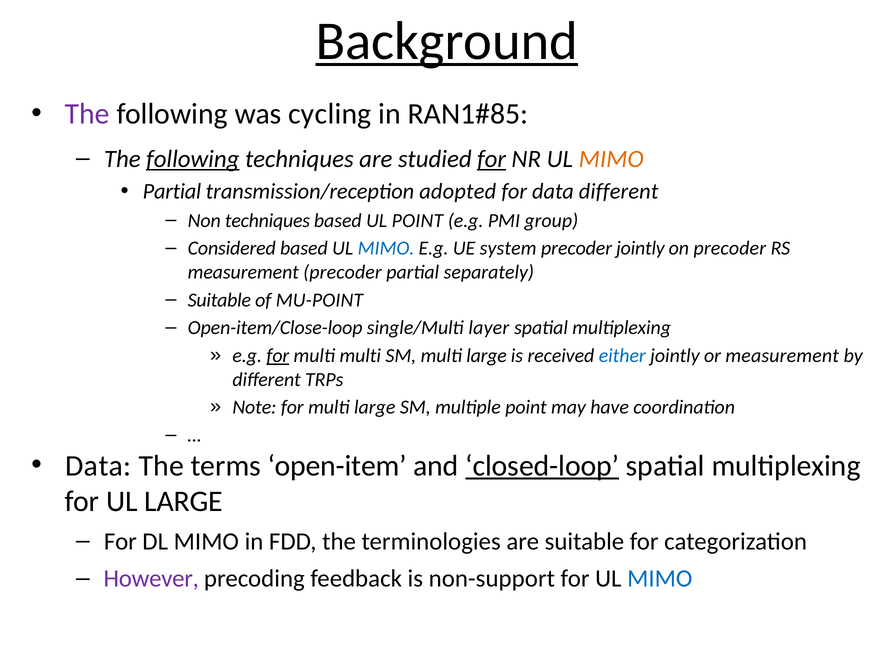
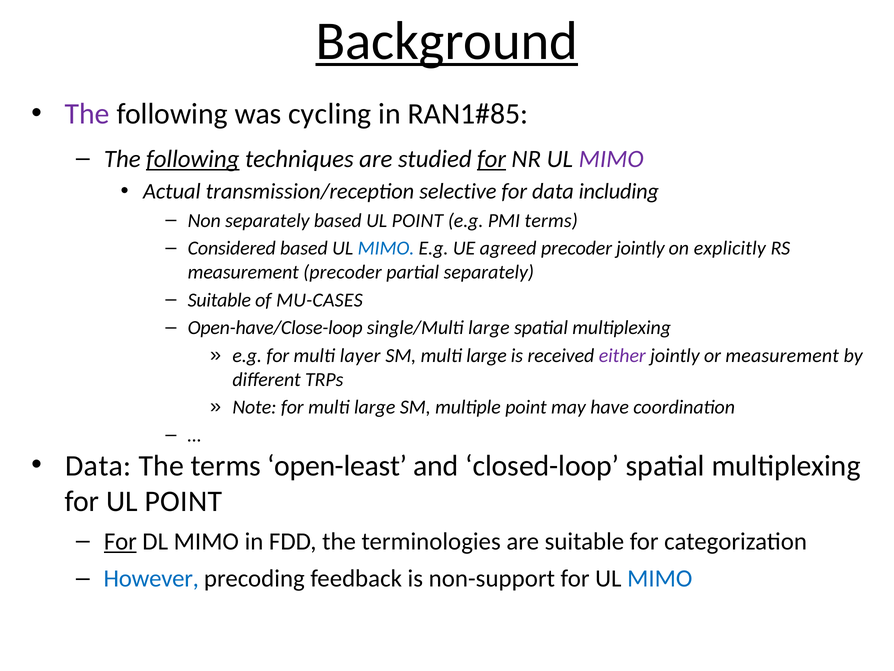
MIMO at (611, 159) colour: orange -> purple
Partial at (172, 191): Partial -> Actual
adopted: adopted -> selective
data different: different -> including
Non techniques: techniques -> separately
PMI group: group -> terms
system: system -> agreed
on precoder: precoder -> explicitly
MU-POINT: MU-POINT -> MU-CASES
Open-item/Close-loop: Open-item/Close-loop -> Open-have/Close-loop
single/Multi layer: layer -> large
for at (278, 355) underline: present -> none
multi multi: multi -> layer
either colour: blue -> purple
open-item: open-item -> open-least
closed-loop underline: present -> none
for UL LARGE: LARGE -> POINT
For at (120, 541) underline: none -> present
However colour: purple -> blue
